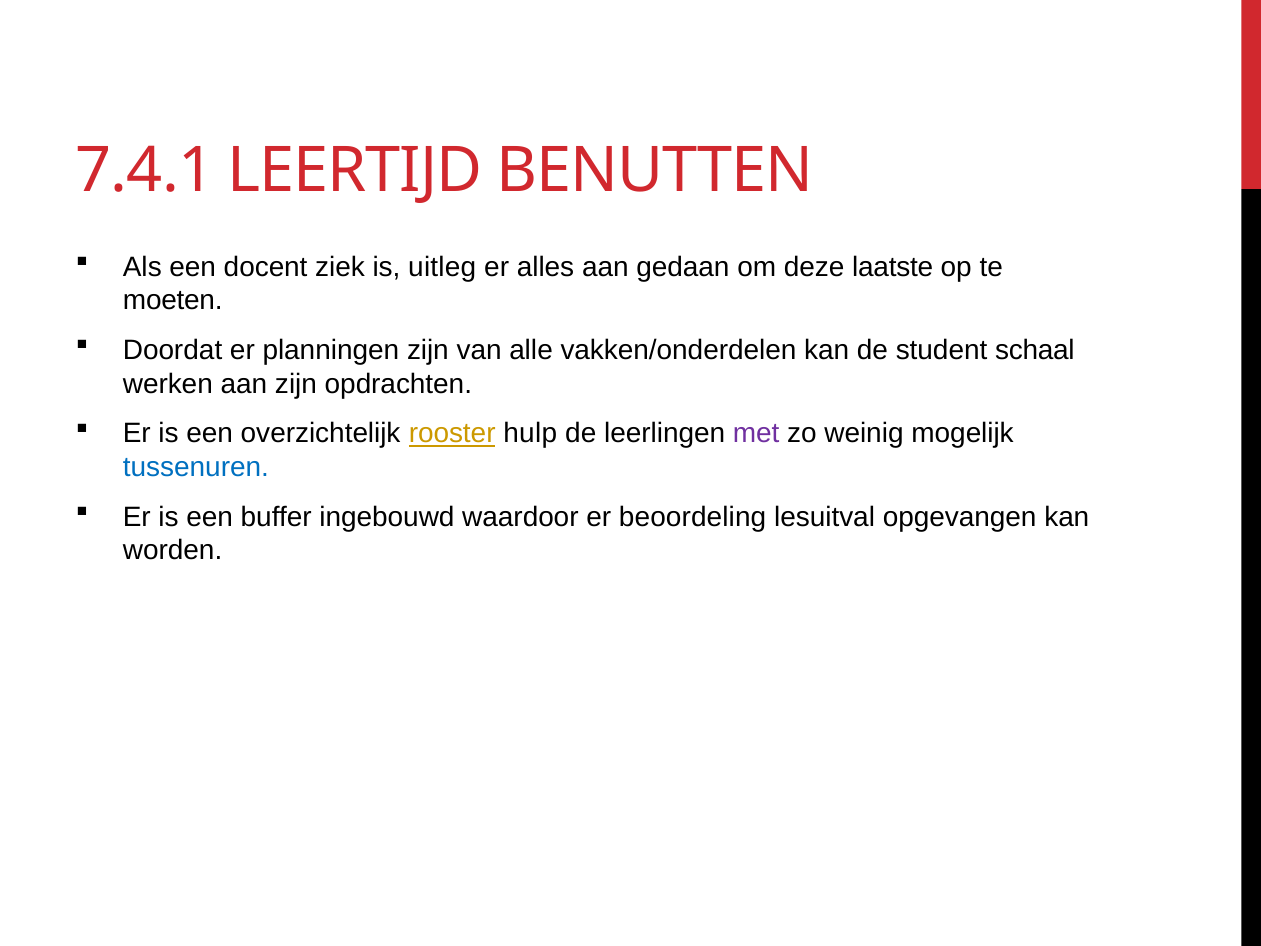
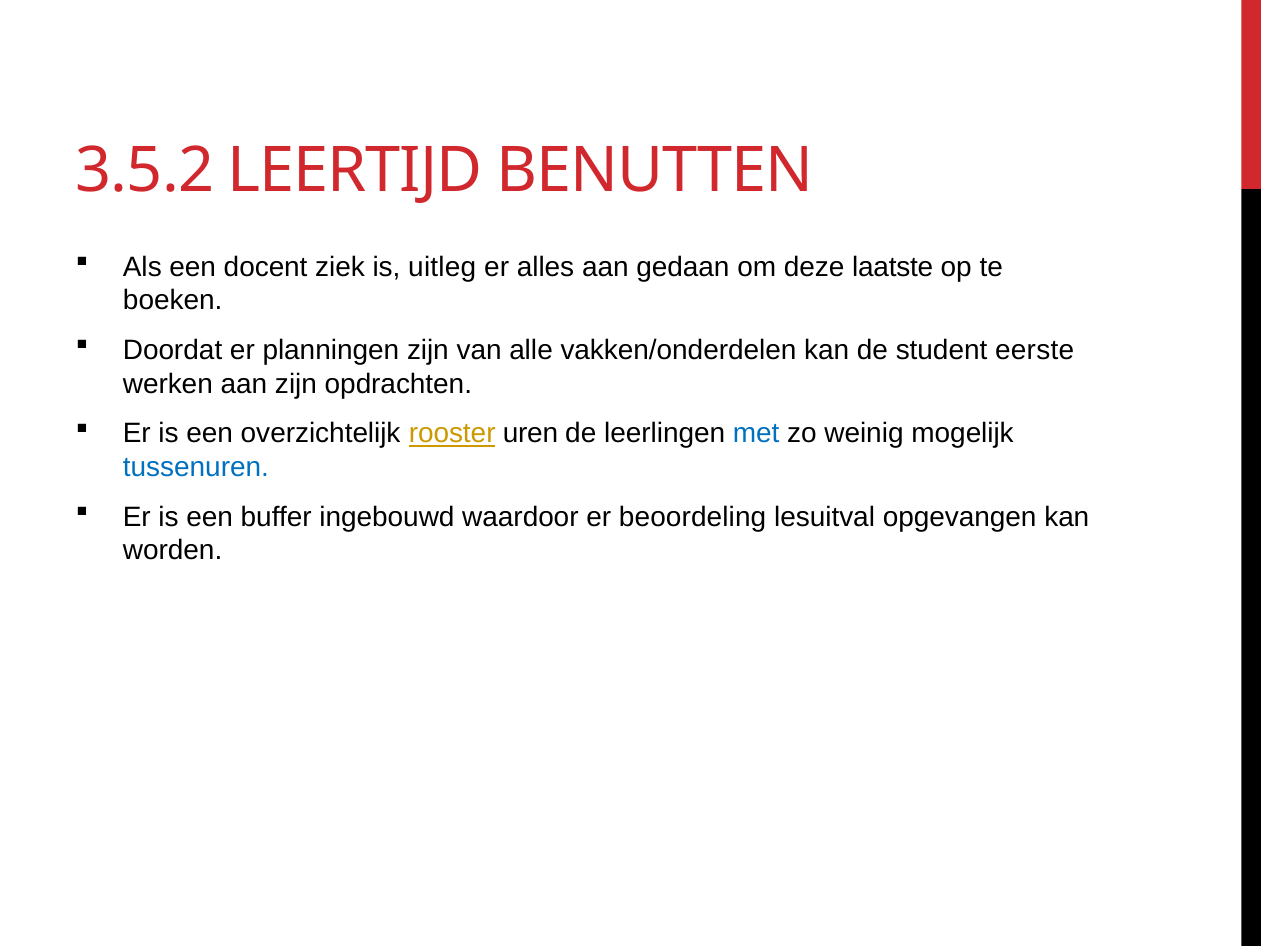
7.4.1: 7.4.1 -> 3.5.2
moeten: moeten -> boeken
schaal: schaal -> eerste
hulp: hulp -> uren
met colour: purple -> blue
